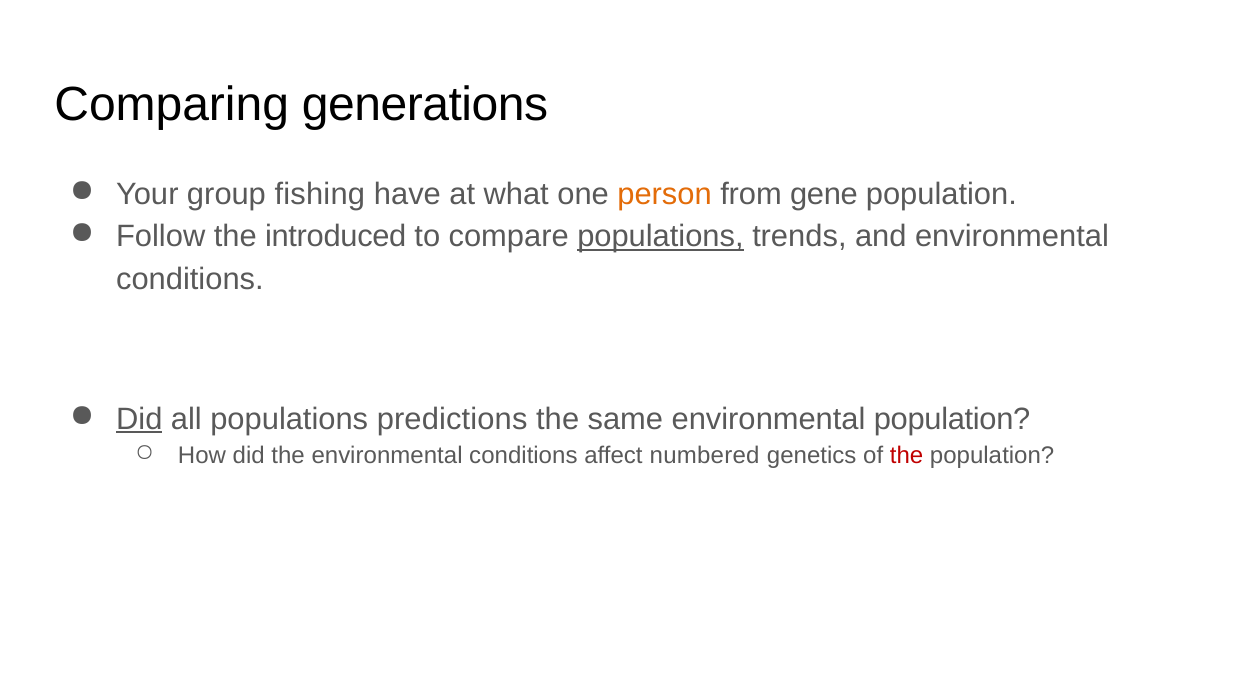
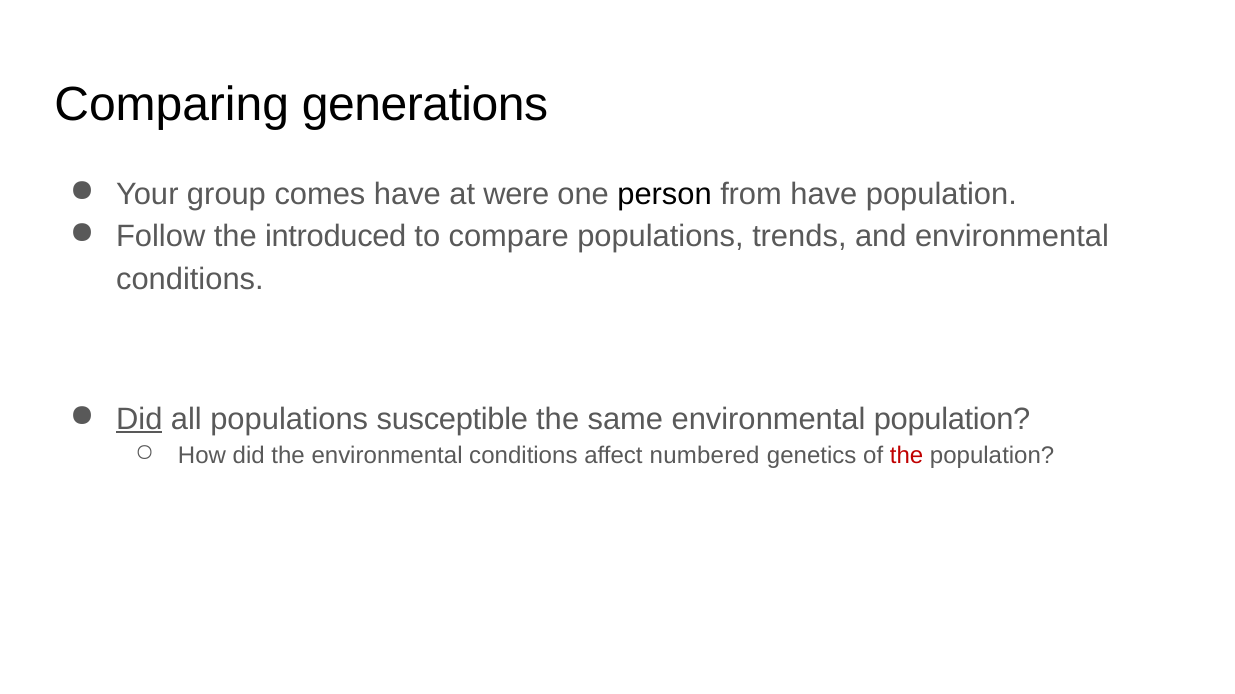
fishing: fishing -> comes
what: what -> were
person colour: orange -> black
from gene: gene -> have
populations at (660, 237) underline: present -> none
predictions: predictions -> susceptible
